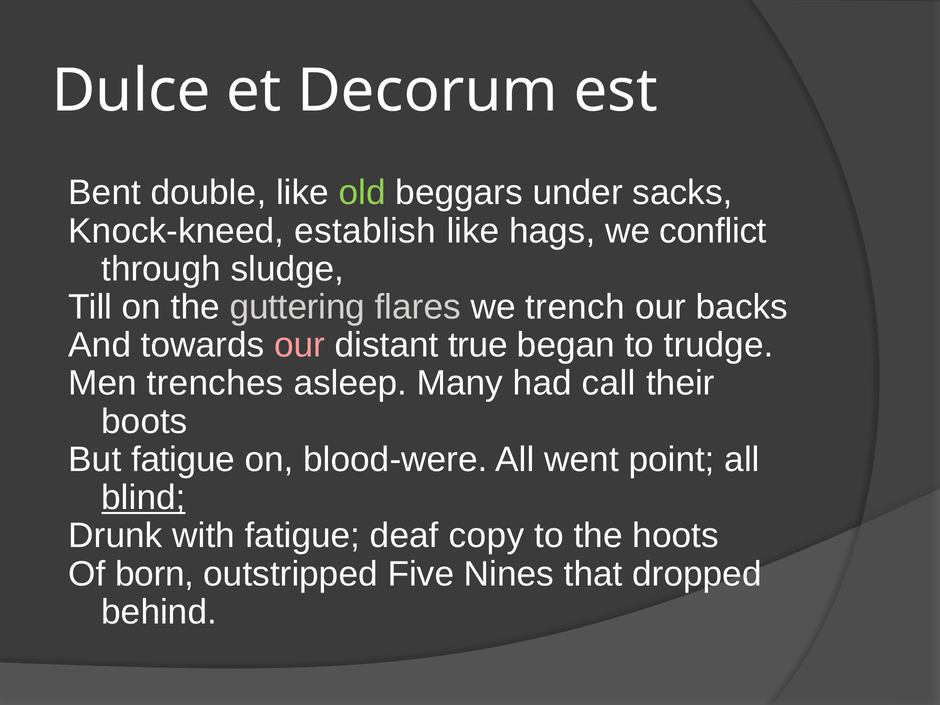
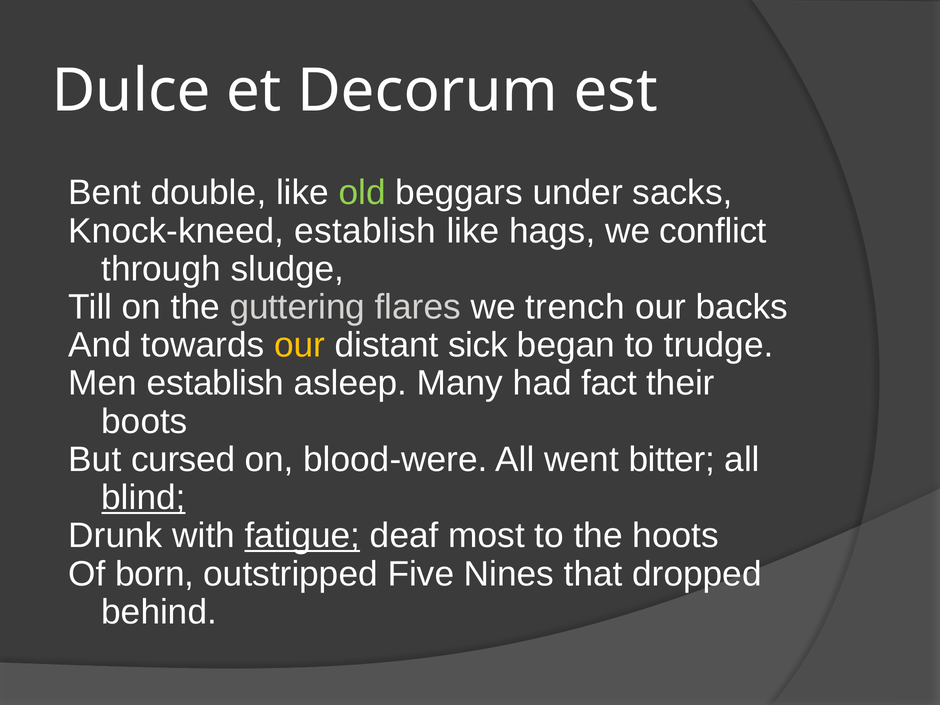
our at (300, 345) colour: pink -> yellow
true: true -> sick
Men trenches: trenches -> establish
call: call -> fact
But fatigue: fatigue -> cursed
point: point -> bitter
fatigue at (302, 536) underline: none -> present
copy: copy -> most
